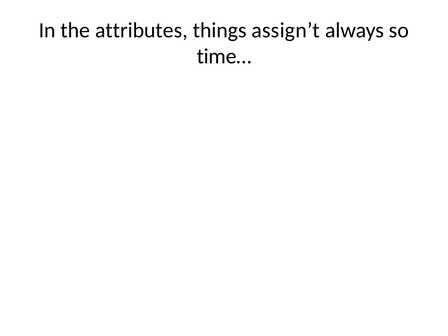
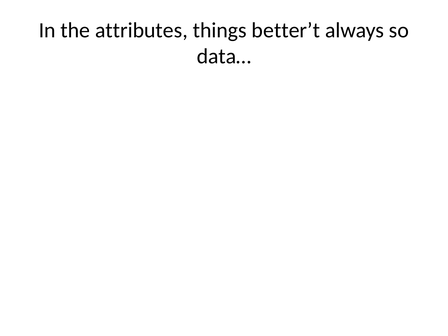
assign’t: assign’t -> better’t
time…: time… -> data…
